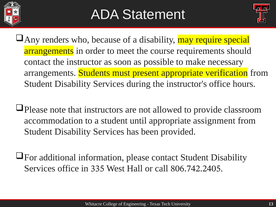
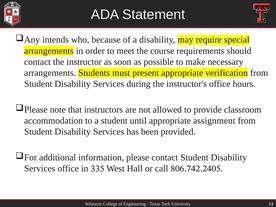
renders: renders -> intends
